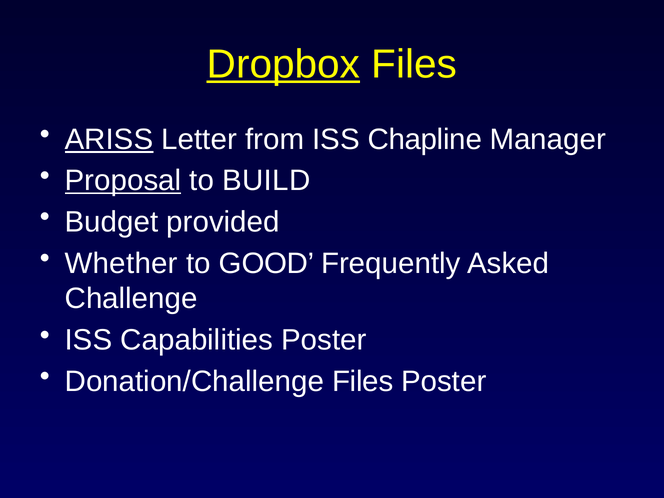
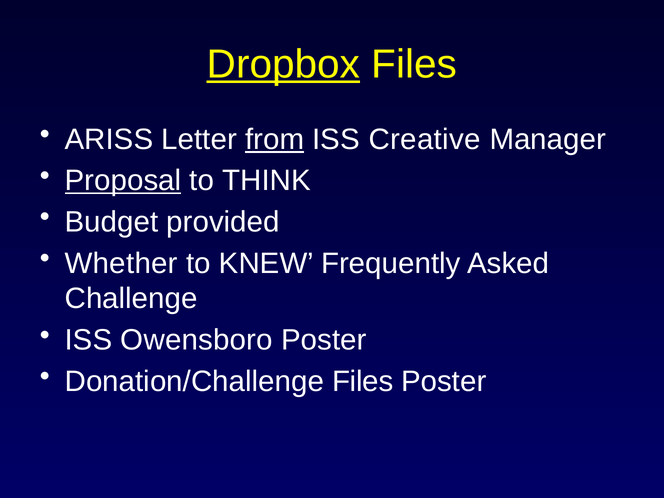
ARISS underline: present -> none
from underline: none -> present
Chapline: Chapline -> Creative
BUILD: BUILD -> THINK
GOOD: GOOD -> KNEW
Capabilities: Capabilities -> Owensboro
